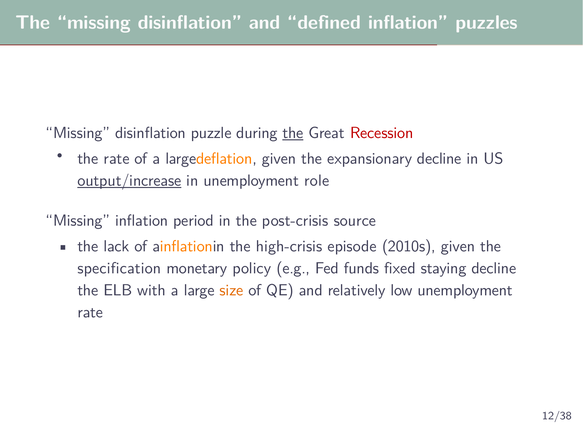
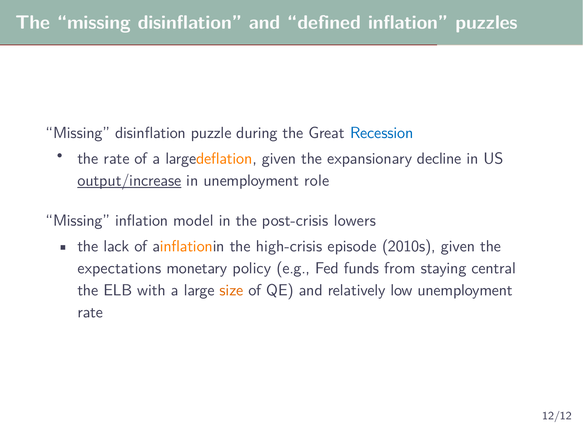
the at (293, 133) underline: present -> none
Recession colour: red -> blue
period: period -> model
source: source -> lowers
specification: specification -> expectations
fixed: fixed -> from
staying decline: decline -> central
12/38: 12/38 -> 12/12
